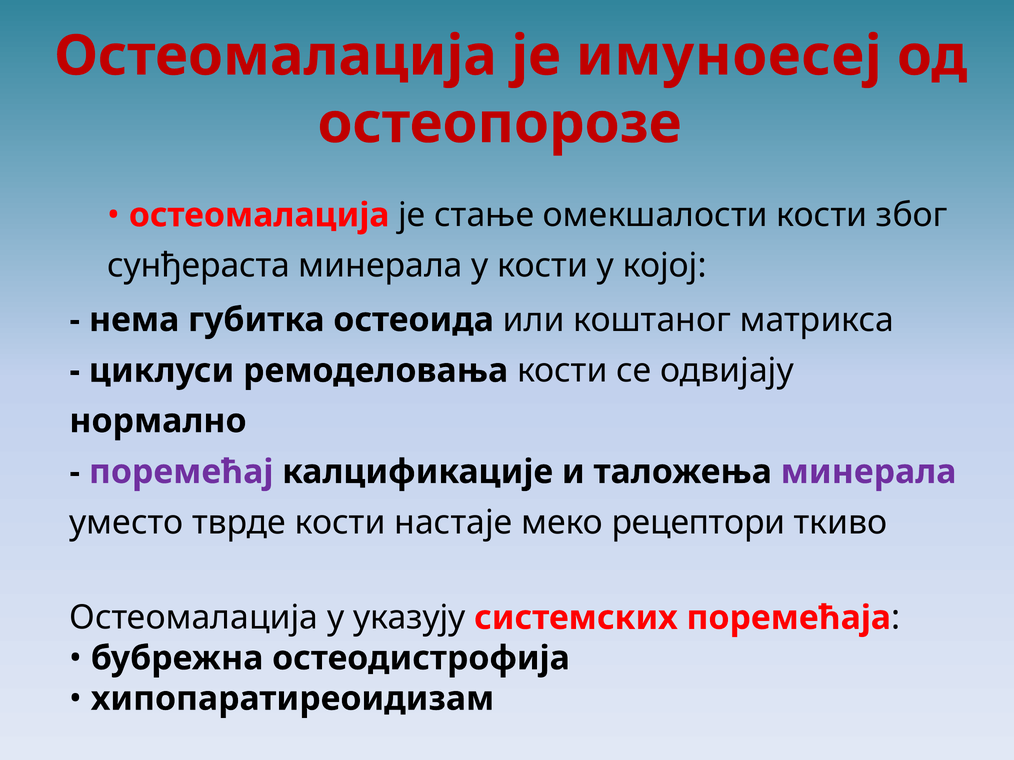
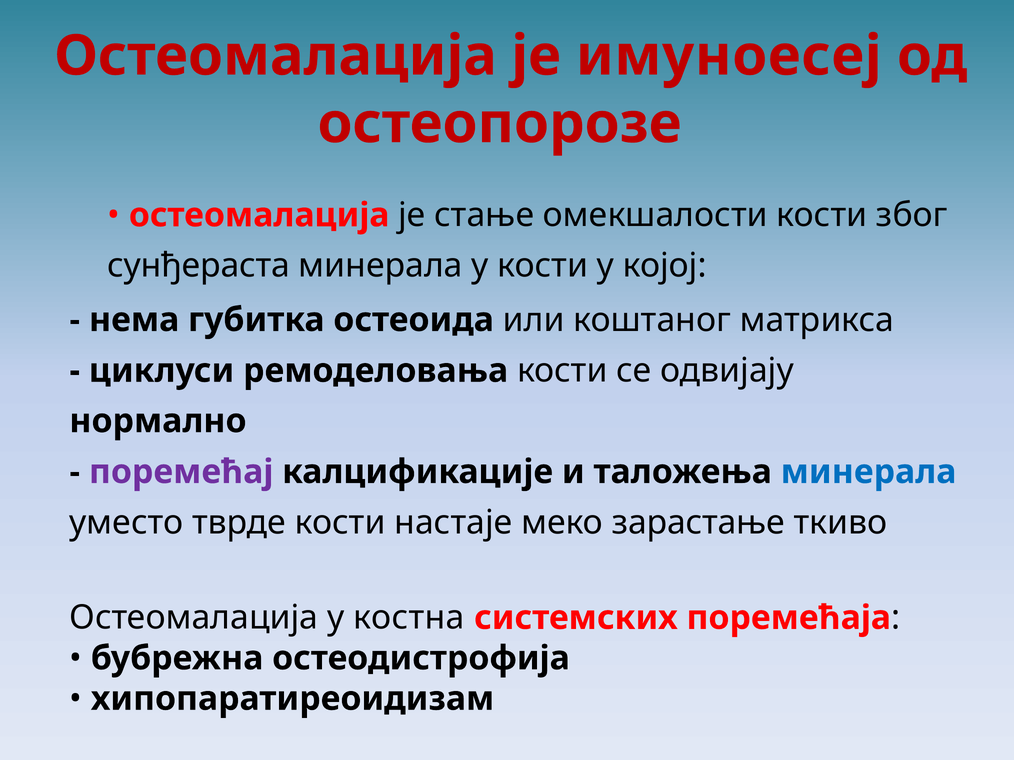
минерала at (869, 472) colour: purple -> blue
рецептори: рецептори -> зарастање
указују: указују -> костна
